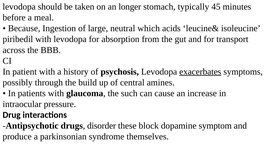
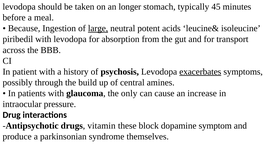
large underline: none -> present
which: which -> potent
such: such -> only
disorder: disorder -> vitamin
